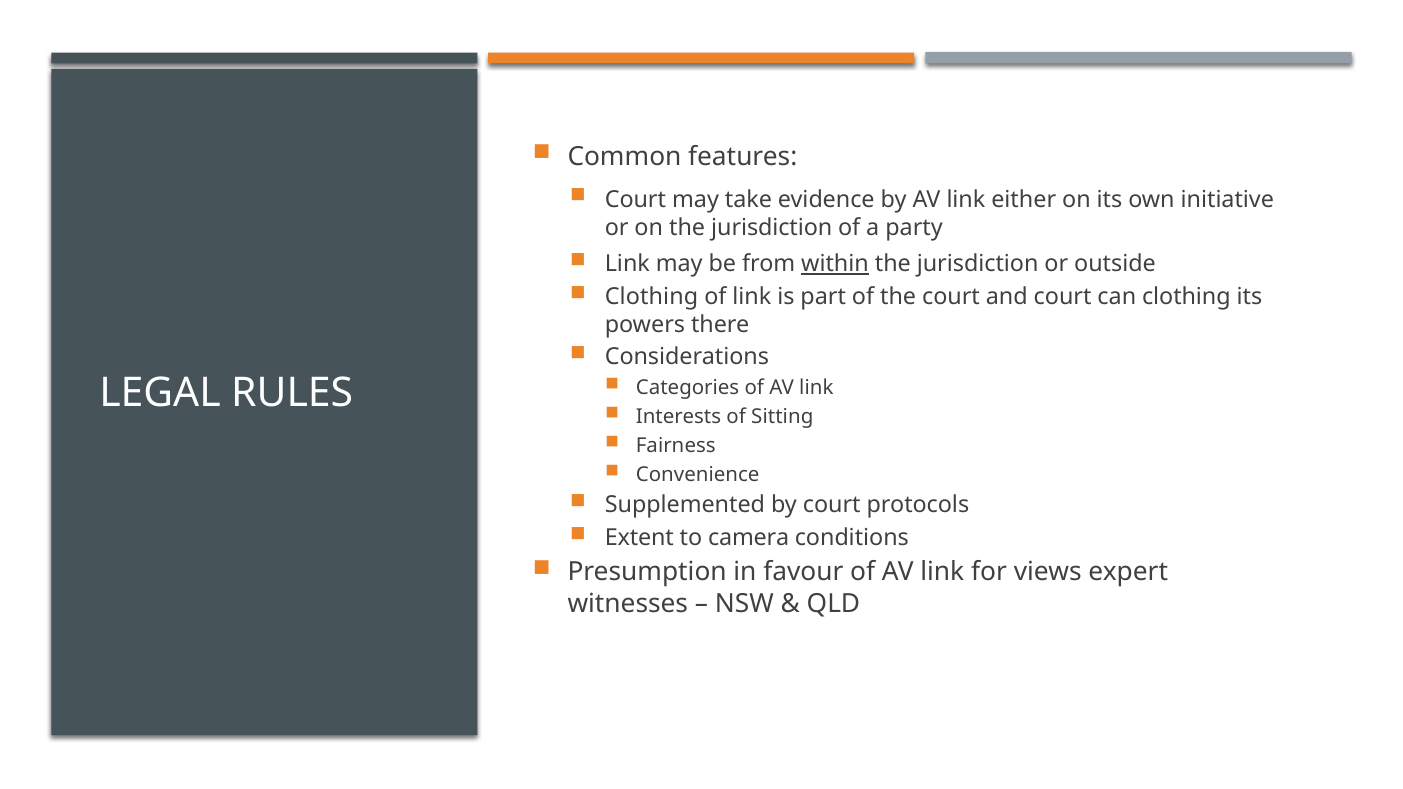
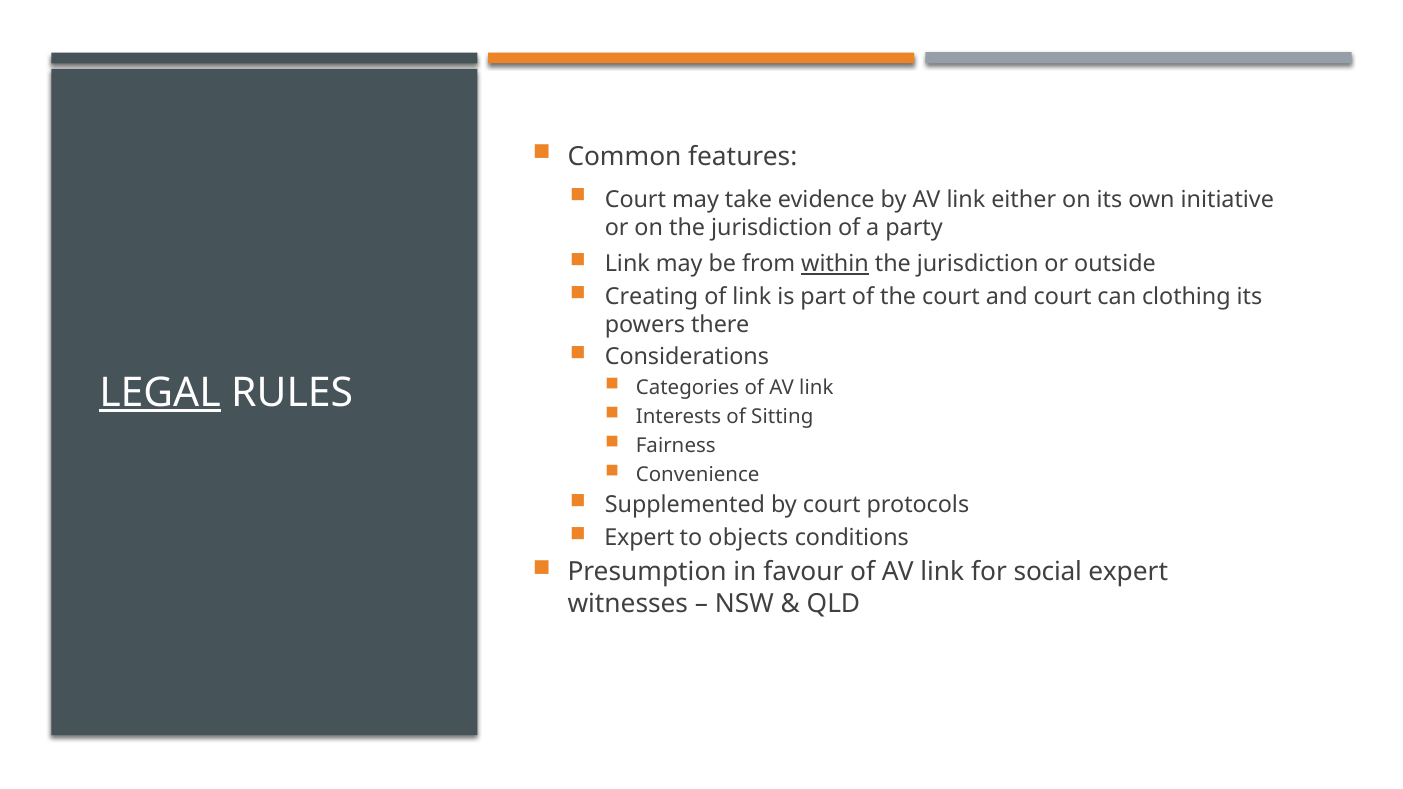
Clothing at (652, 297): Clothing -> Creating
LEGAL underline: none -> present
Extent at (639, 538): Extent -> Expert
camera: camera -> objects
views: views -> social
